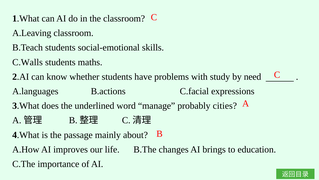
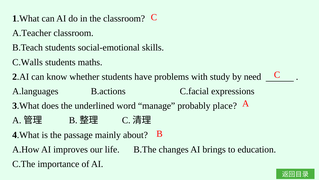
A.Leaving: A.Leaving -> A.Teacher
cities: cities -> place
